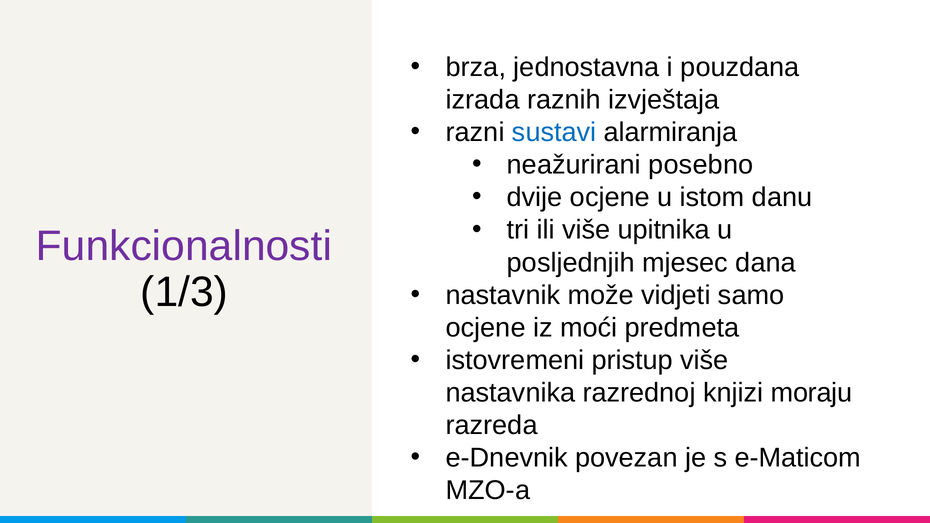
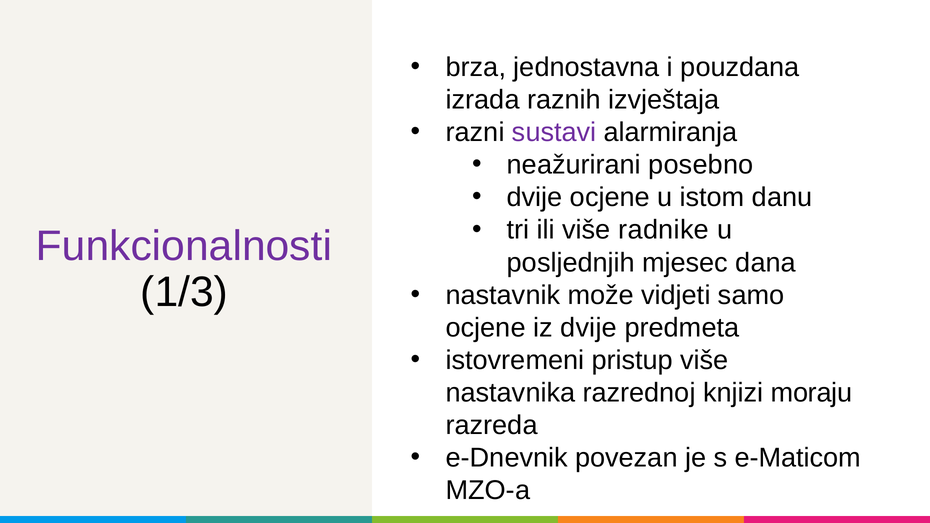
sustavi colour: blue -> purple
upitnika: upitnika -> radnike
iz moći: moći -> dvije
